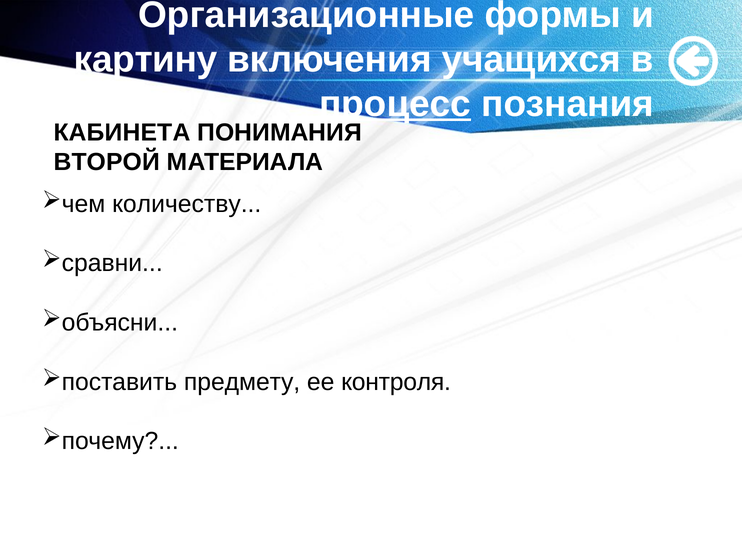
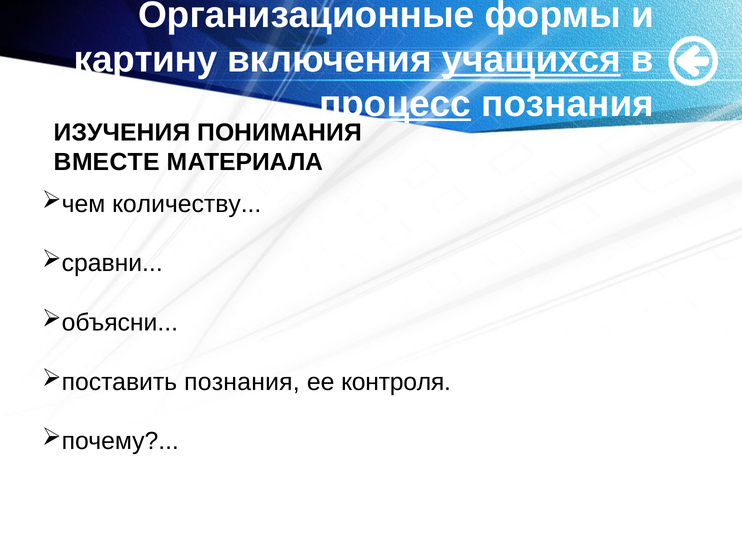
учащихся underline: none -> present
КАБИНЕТА: КАБИНЕТА -> ИЗУЧЕНИЯ
ВТОРОЙ: ВТОРОЙ -> ВМЕСТЕ
предмету at (242, 382): предмету -> познания
